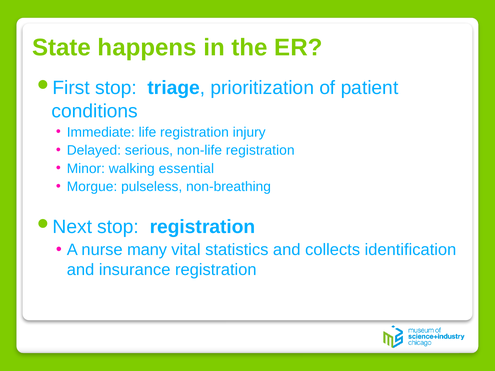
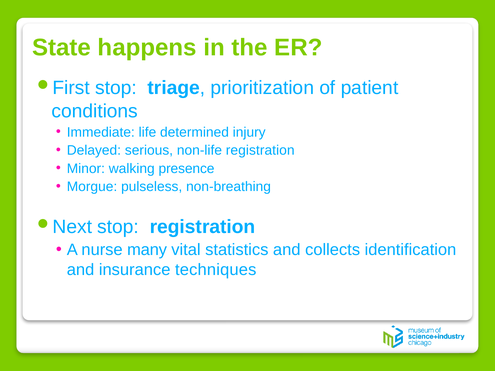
life registration: registration -> determined
essential: essential -> presence
insurance registration: registration -> techniques
